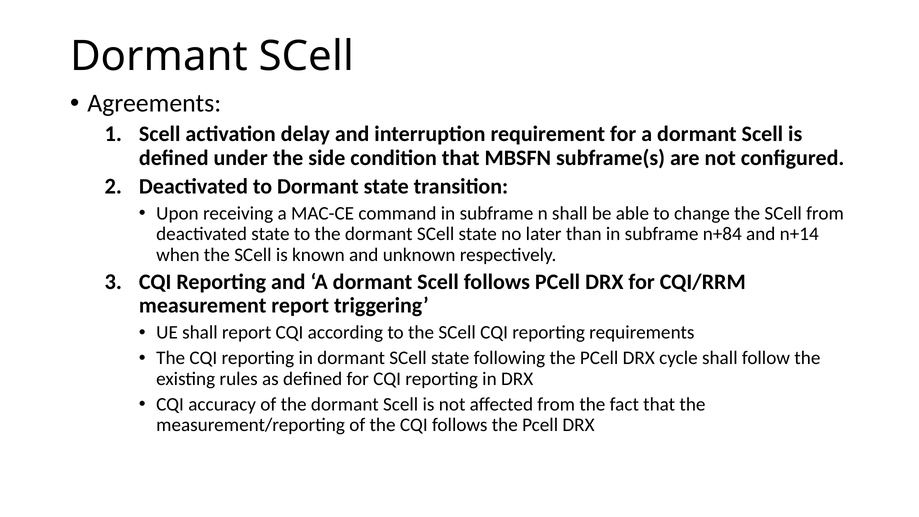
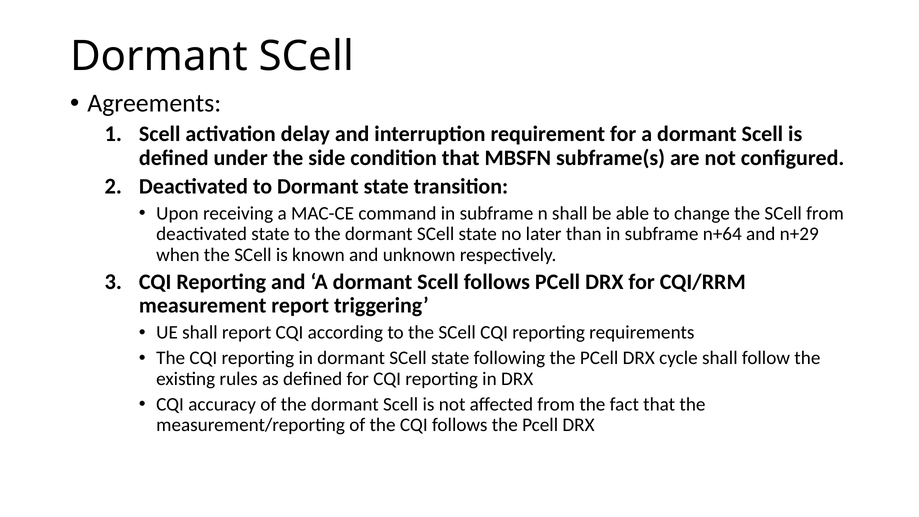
n+84: n+84 -> n+64
n+14: n+14 -> n+29
